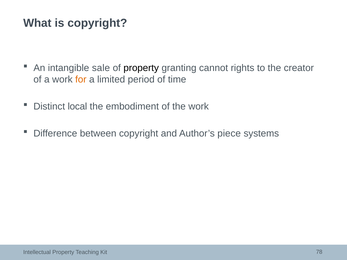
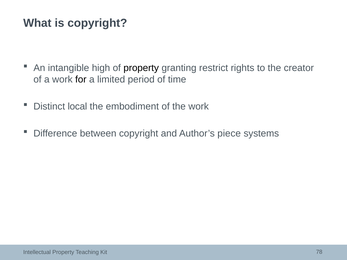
sale: sale -> high
cannot: cannot -> restrict
for colour: orange -> black
